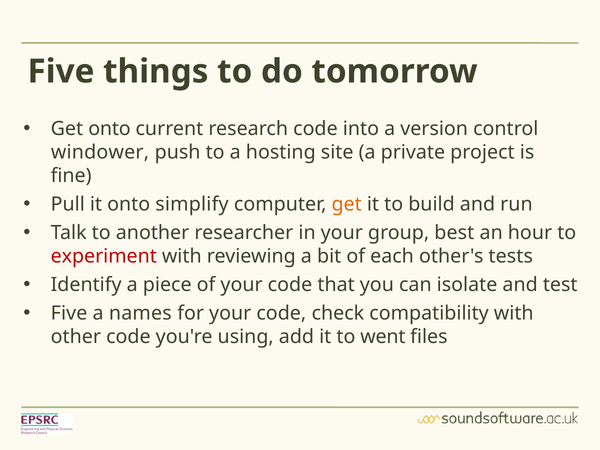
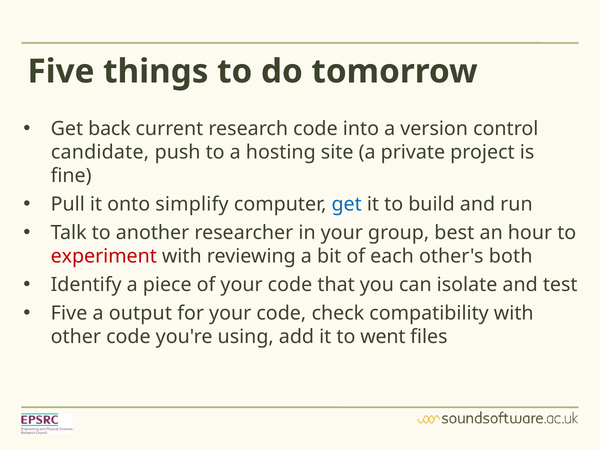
Get onto: onto -> back
windower: windower -> candidate
get at (347, 204) colour: orange -> blue
tests: tests -> both
names: names -> output
